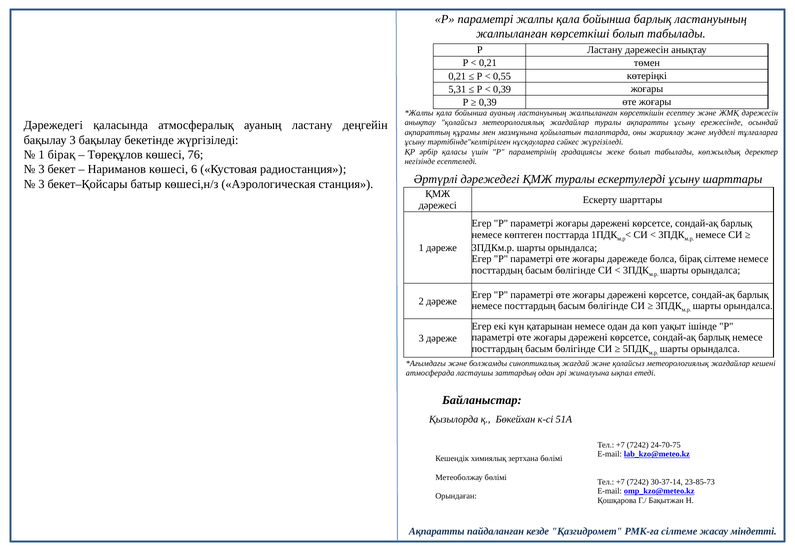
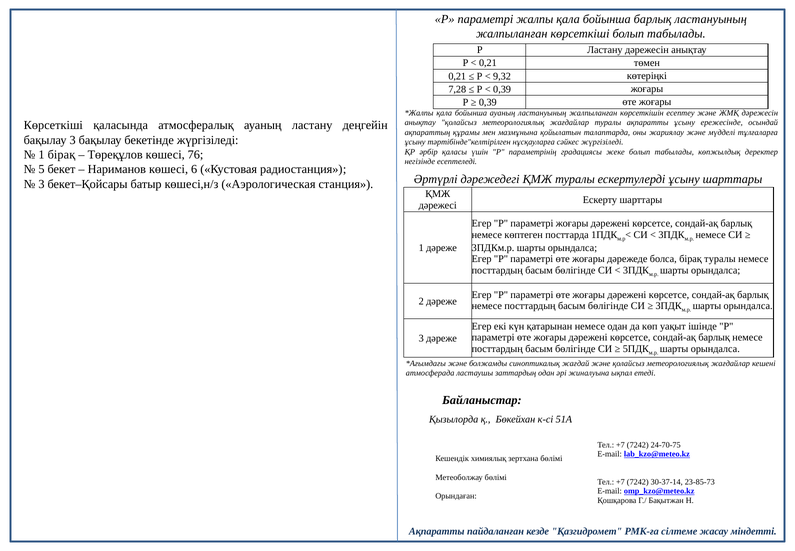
0,55: 0,55 -> 9,32
5,31: 5,31 -> 7,28
Дәрежедегі at (53, 125): Дәрежедегі -> Көрсеткіші
3 at (41, 169): 3 -> 5
бірақ сілтеме: сілтеме -> туралы
